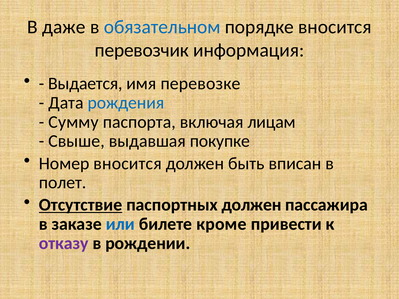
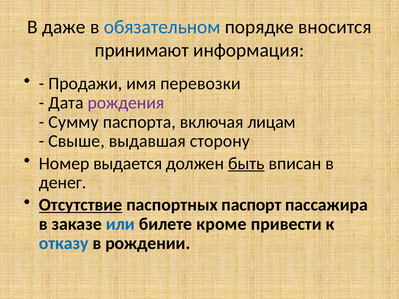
перевозчик: перевозчик -> принимают
Выдается: Выдается -> Продажи
перевозке: перевозке -> перевозки
рождения colour: blue -> purple
покупке: покупке -> сторону
Номер вносится: вносится -> выдается
быть underline: none -> present
полет: полет -> денег
паспортных должен: должен -> паспорт
отказу colour: purple -> blue
